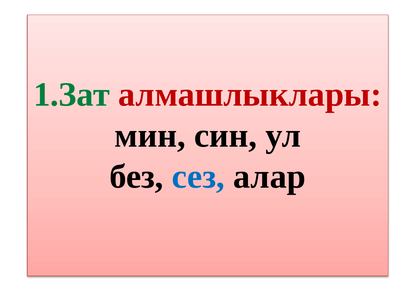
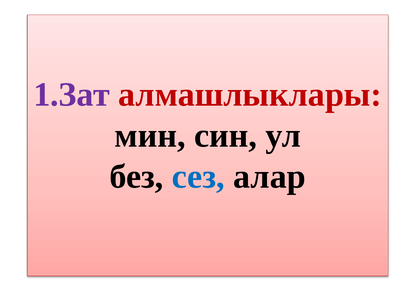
1.Зат colour: green -> purple
